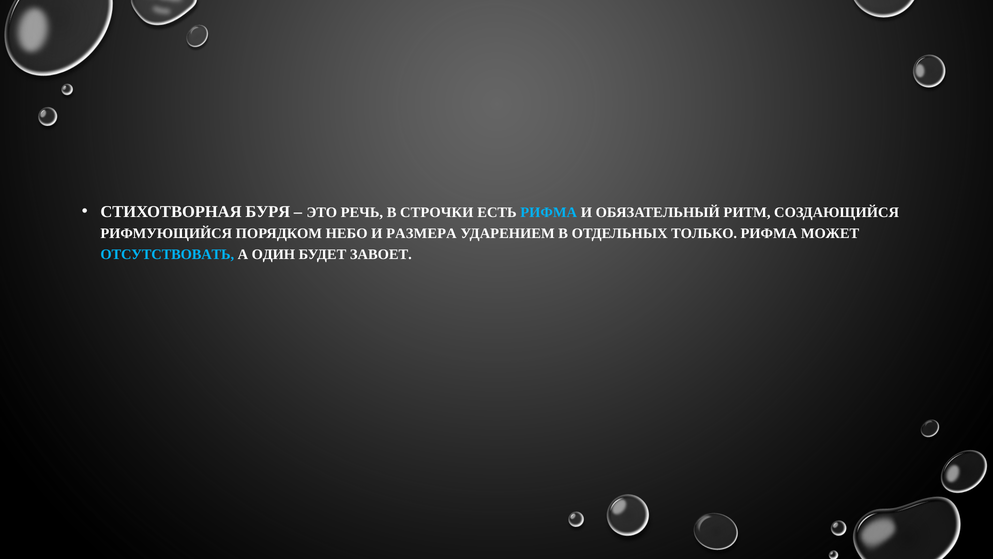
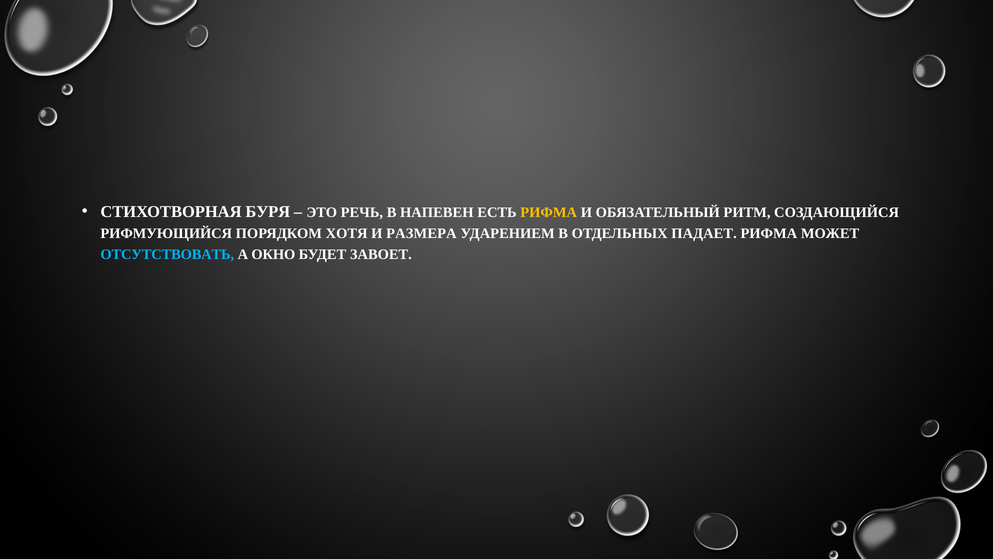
СТРОЧКИ: СТРОЧКИ -> НАПЕВЕН
РИФМА at (549, 212) colour: light blue -> yellow
НЕБО: НЕБО -> ХОТЯ
ТОЛЬКО: ТОЛЬКО -> ПАДАЕТ
ОДИН: ОДИН -> ОКНО
